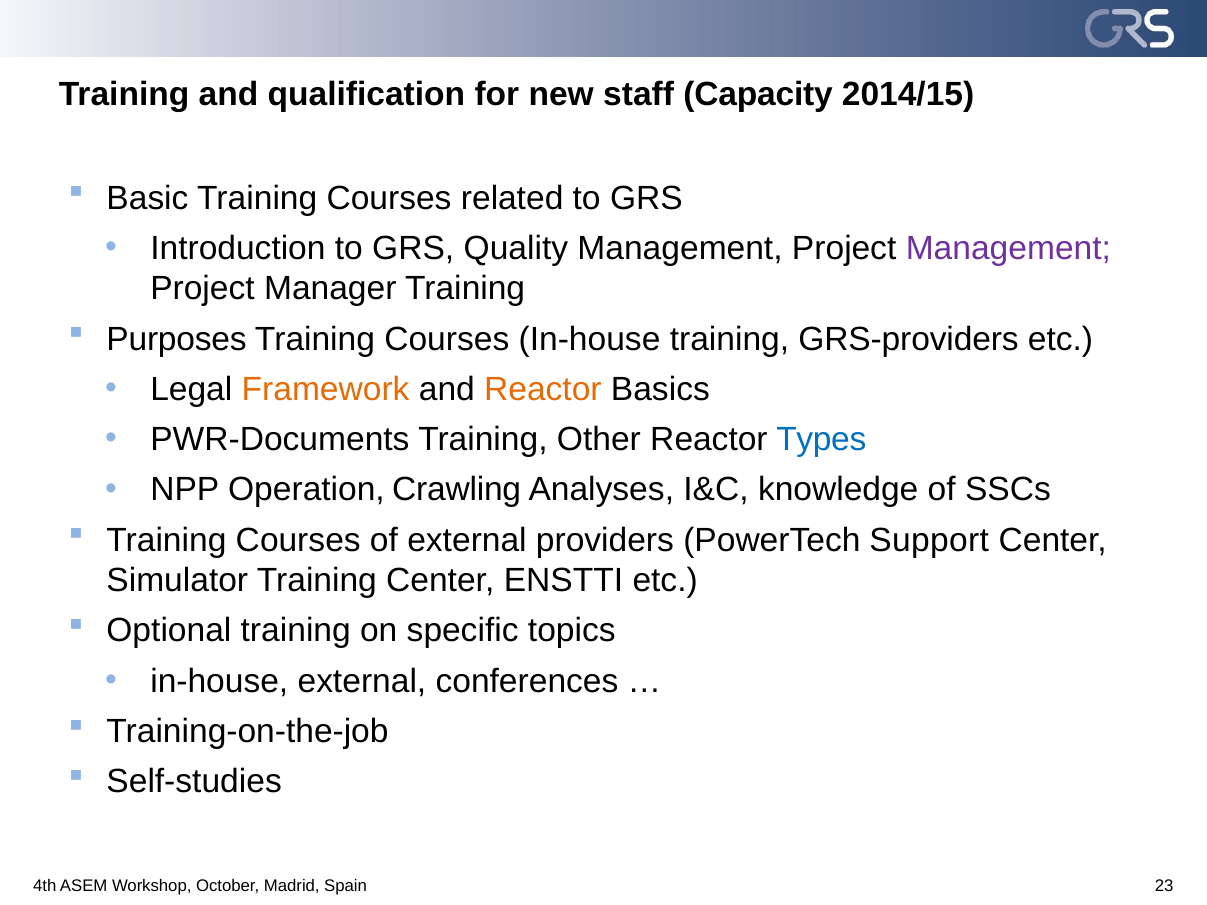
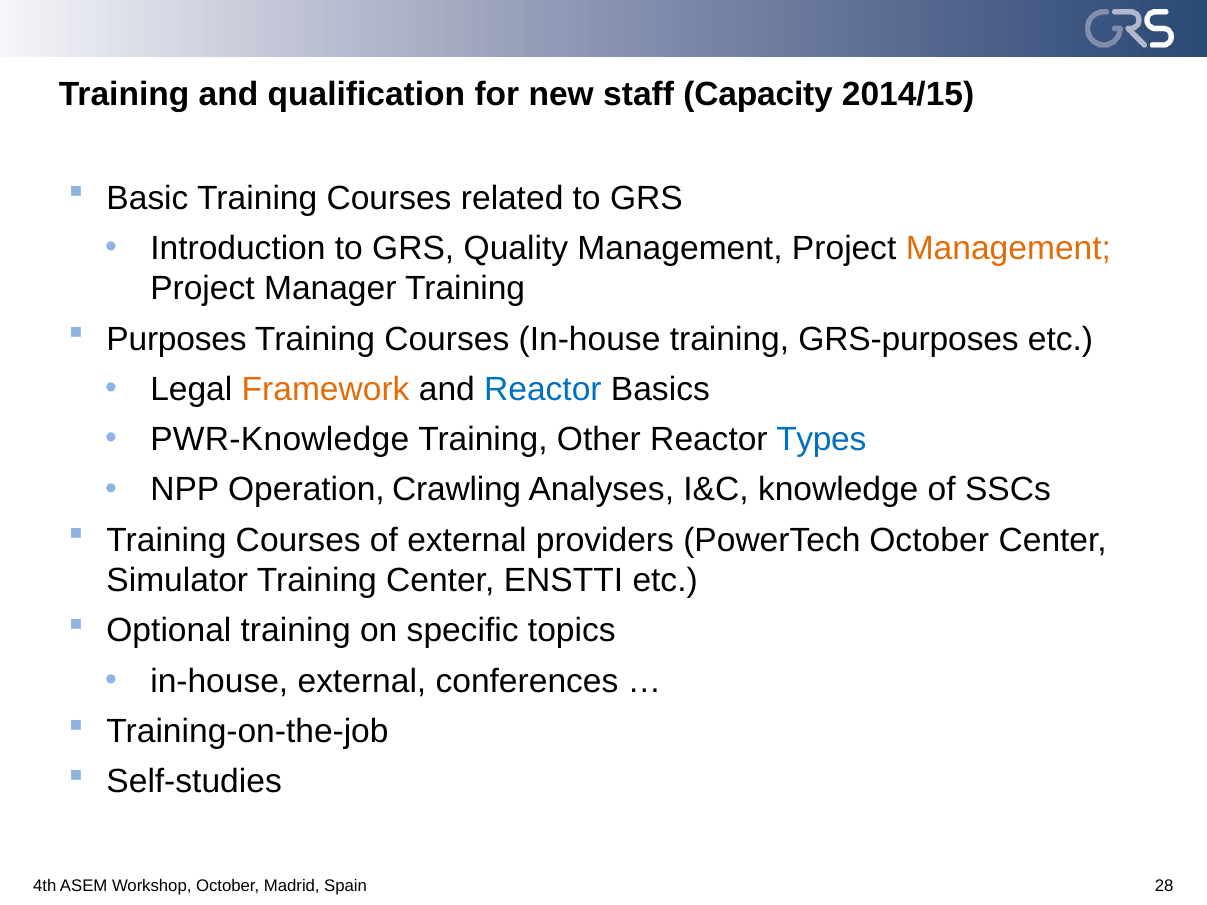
Management at (1008, 248) colour: purple -> orange
GRS-providers: GRS-providers -> GRS-purposes
Reactor at (543, 389) colour: orange -> blue
PWR-Documents: PWR-Documents -> PWR-Knowledge
PowerTech Support: Support -> October
23: 23 -> 28
